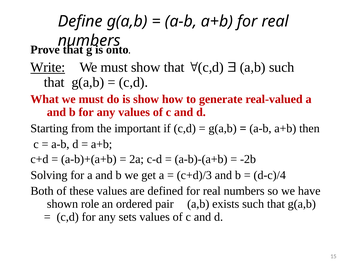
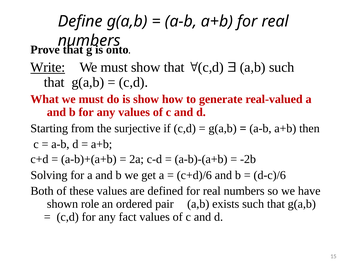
important: important -> surjective
c+d)/3: c+d)/3 -> c+d)/6
d-c)/4: d-c)/4 -> d-c)/6
sets: sets -> fact
